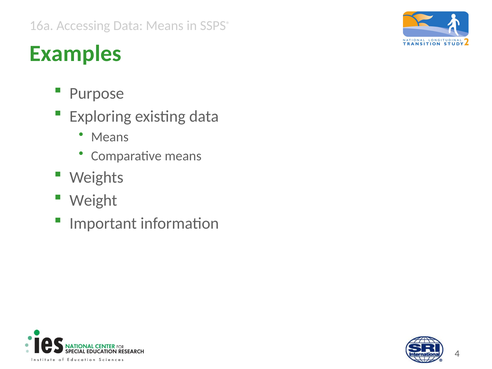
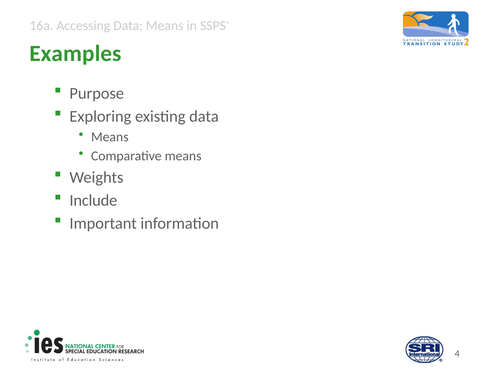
Weight: Weight -> Include
